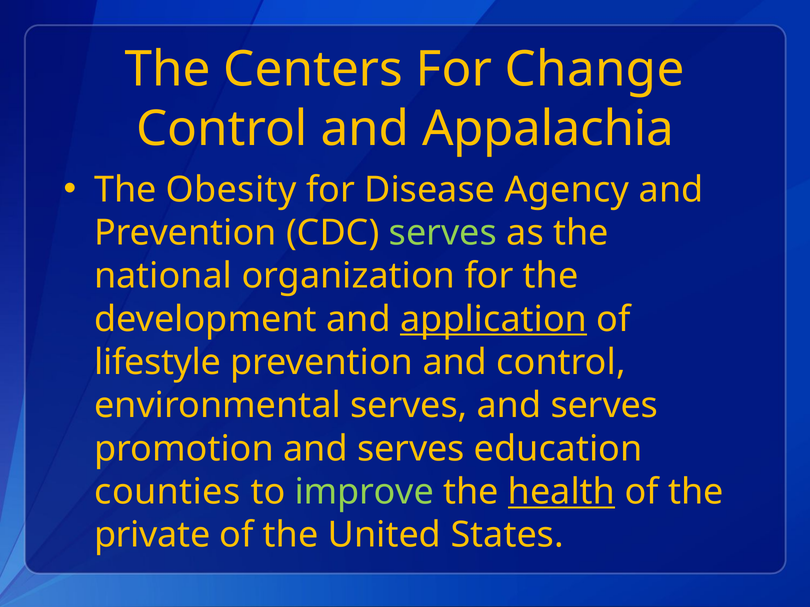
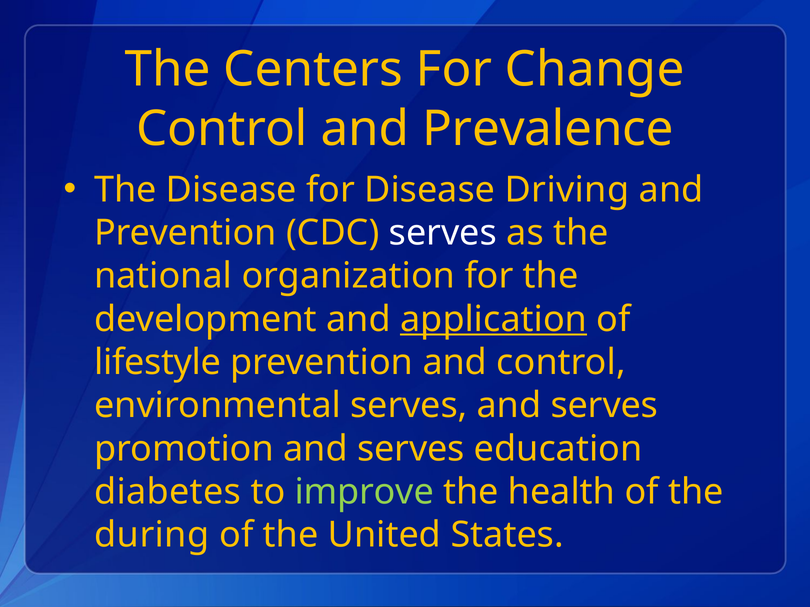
Appalachia: Appalachia -> Prevalence
The Obesity: Obesity -> Disease
Agency: Agency -> Driving
serves at (443, 233) colour: light green -> white
counties: counties -> diabetes
health underline: present -> none
private: private -> during
